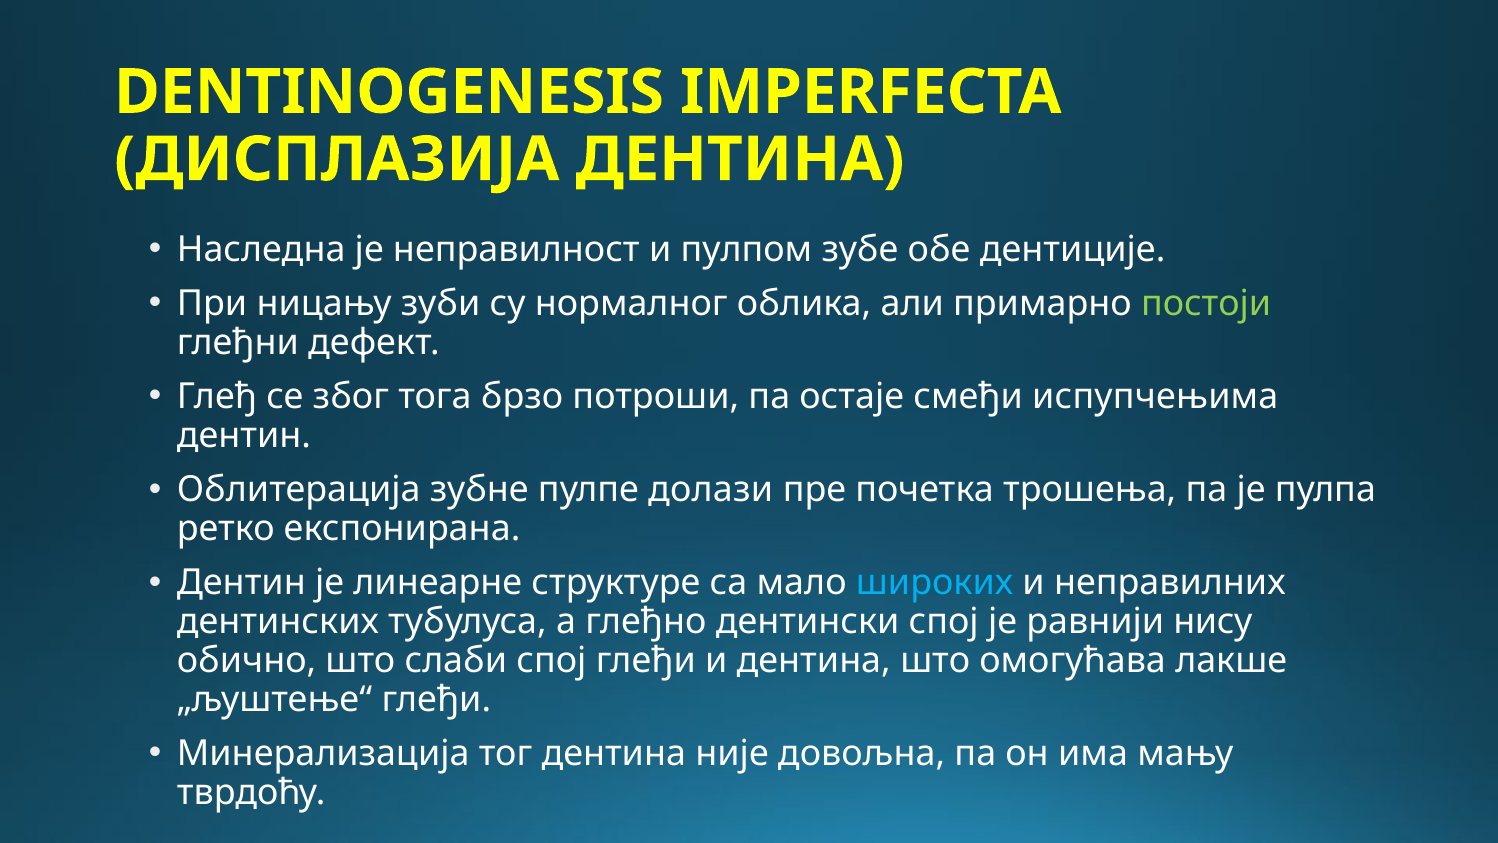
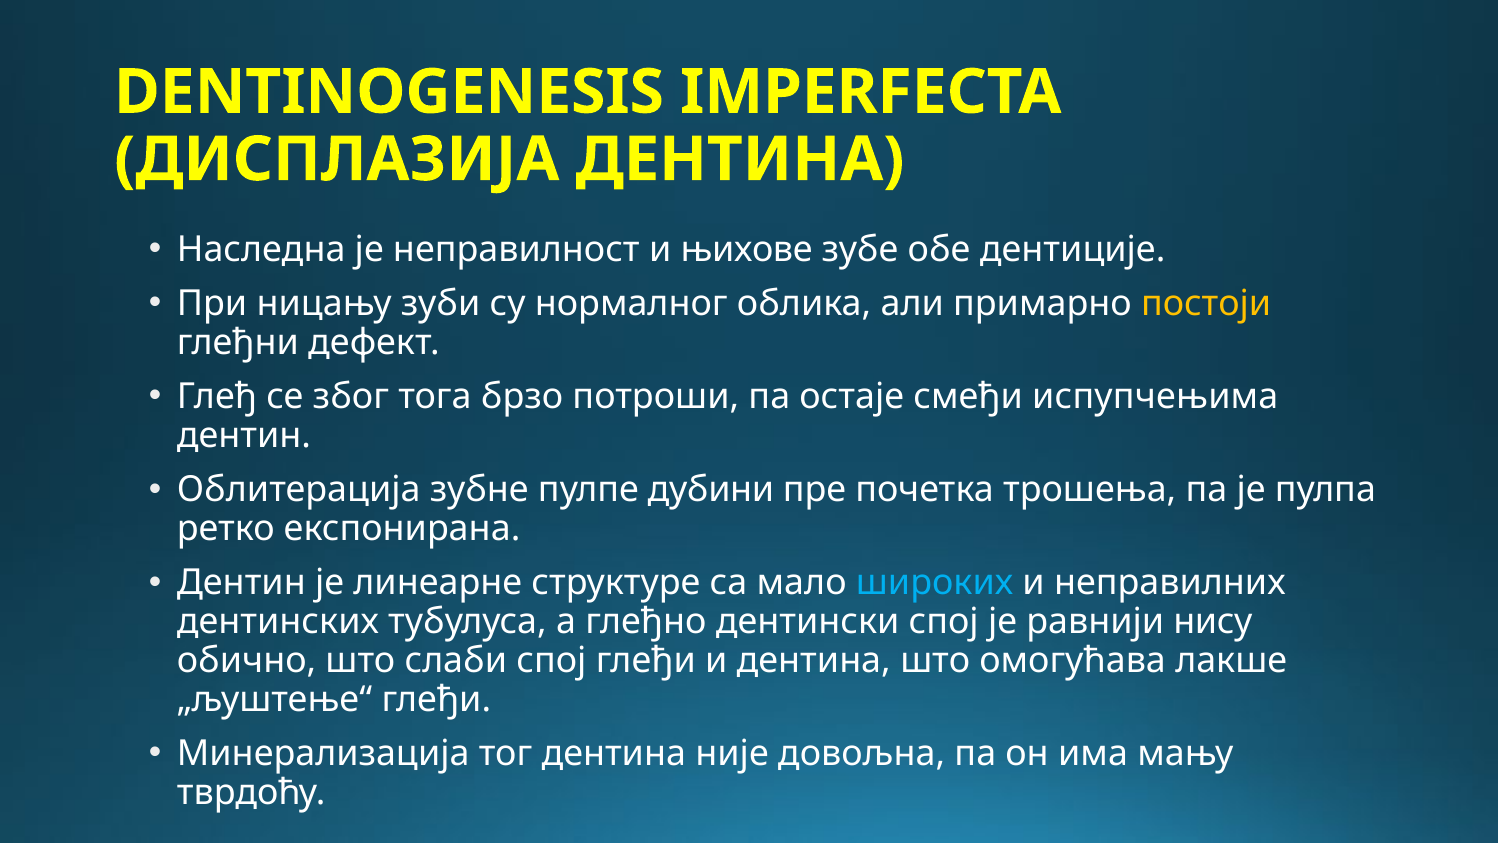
пулпом: пулпом -> њихове
постоји colour: light green -> yellow
долази: долази -> дубини
